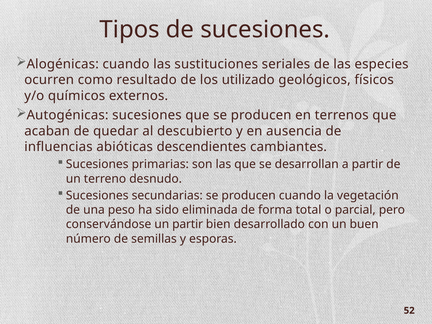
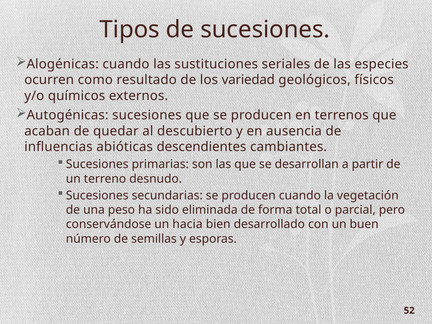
utilizado: utilizado -> variedad
un partir: partir -> hacia
